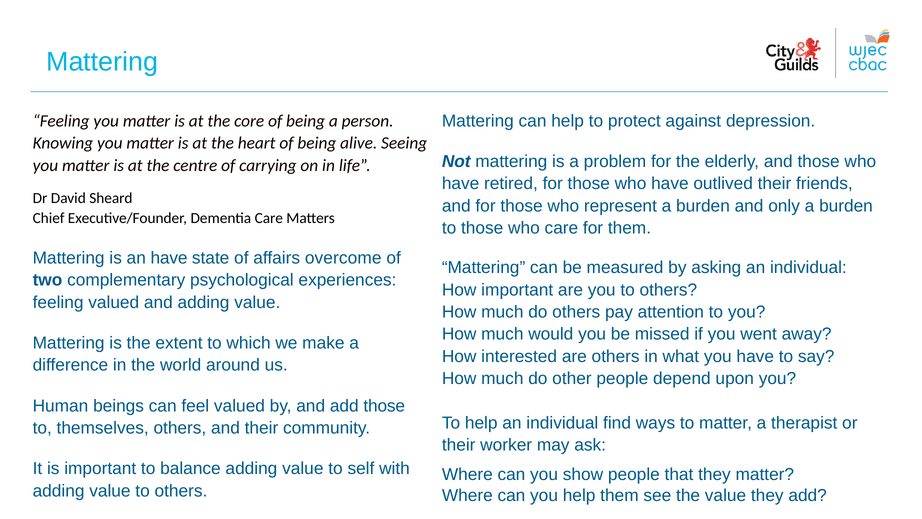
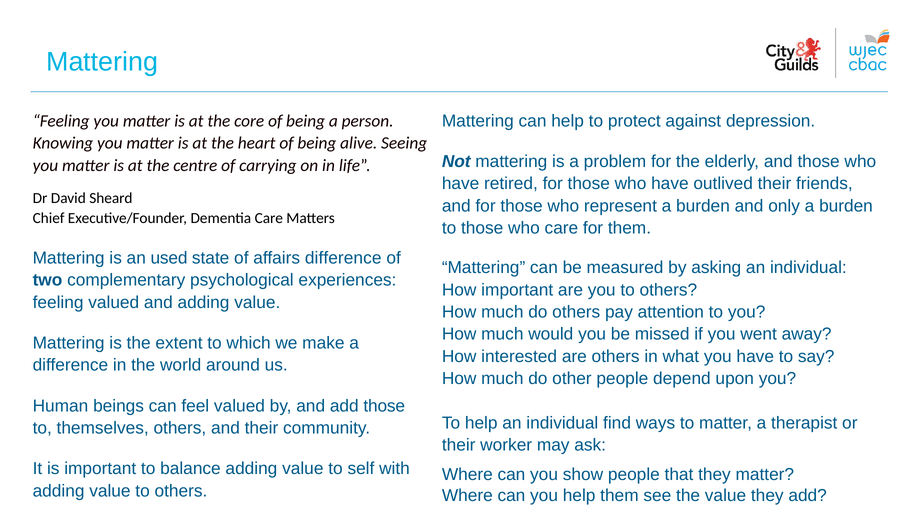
an have: have -> used
affairs overcome: overcome -> difference
